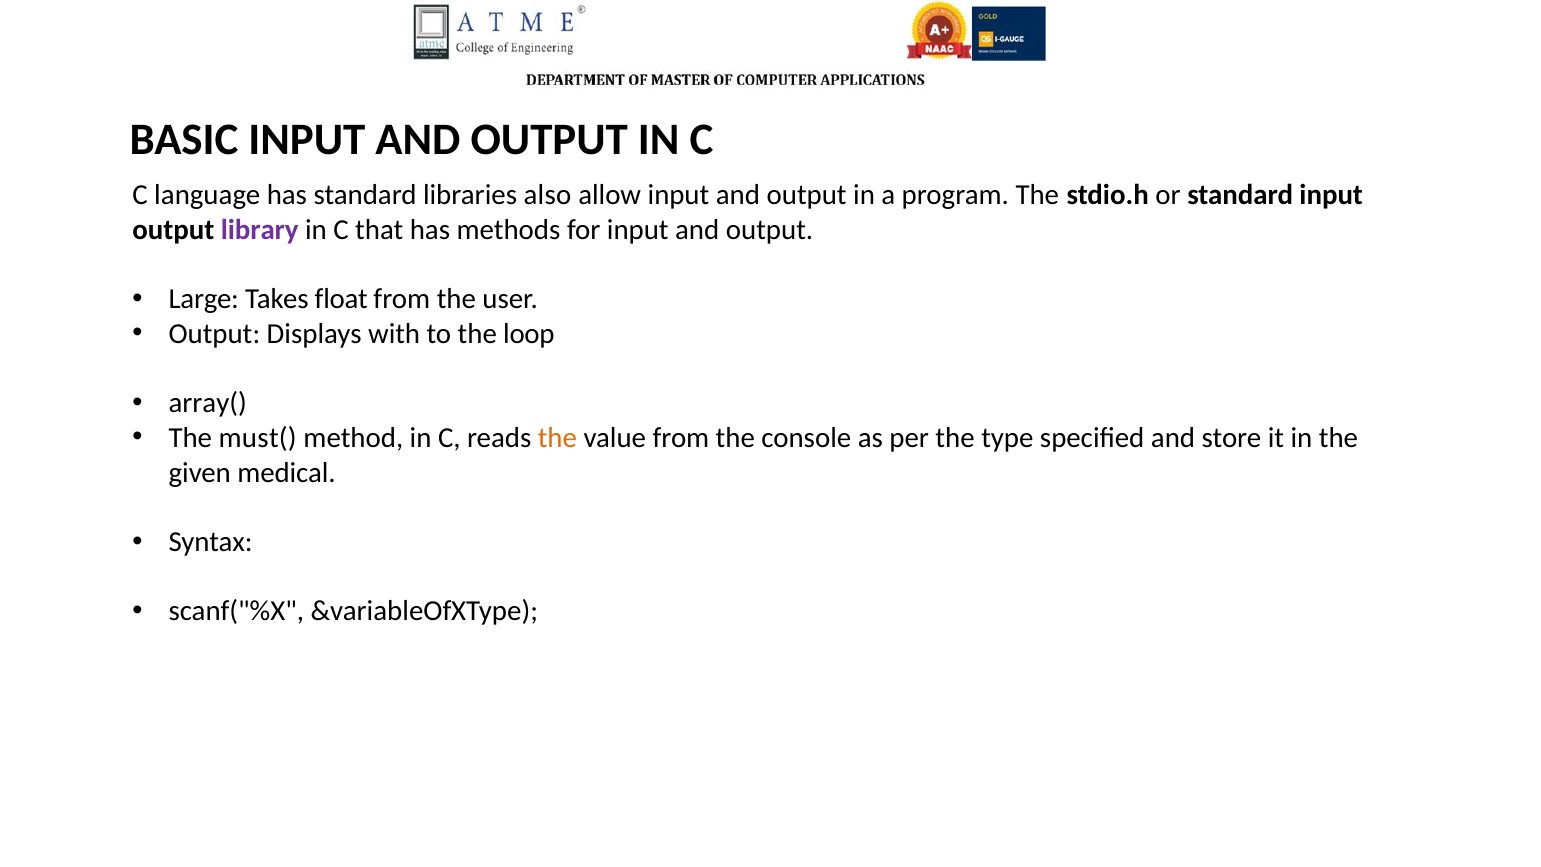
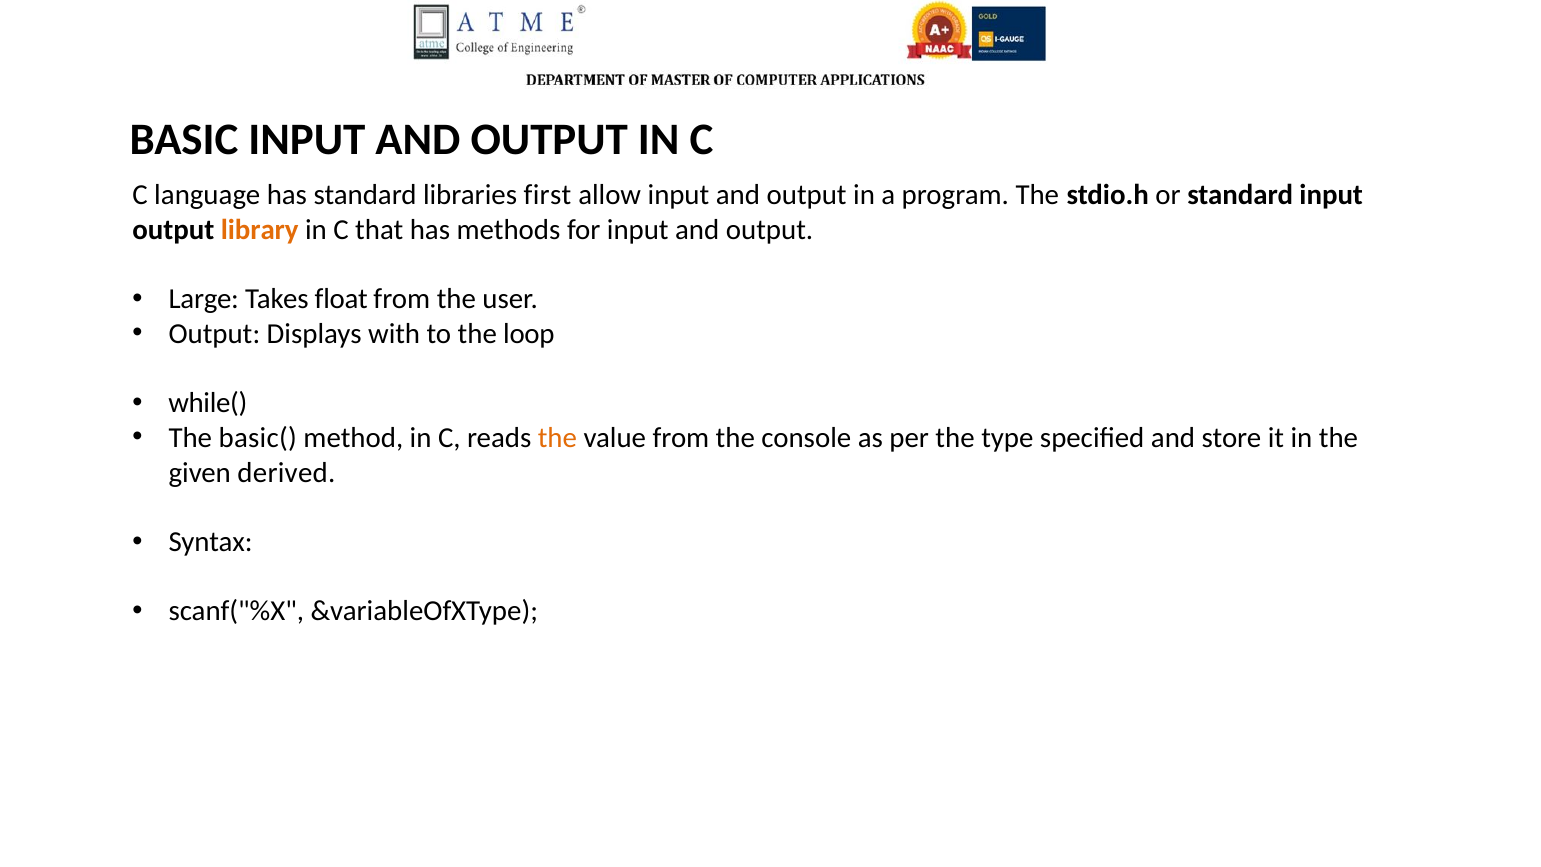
also: also -> first
library colour: purple -> orange
array(: array( -> while(
must(: must( -> basic(
medical: medical -> derived
